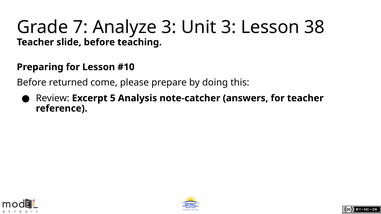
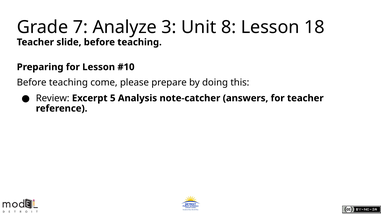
Unit 3: 3 -> 8
38: 38 -> 18
returned at (68, 83): returned -> teaching
